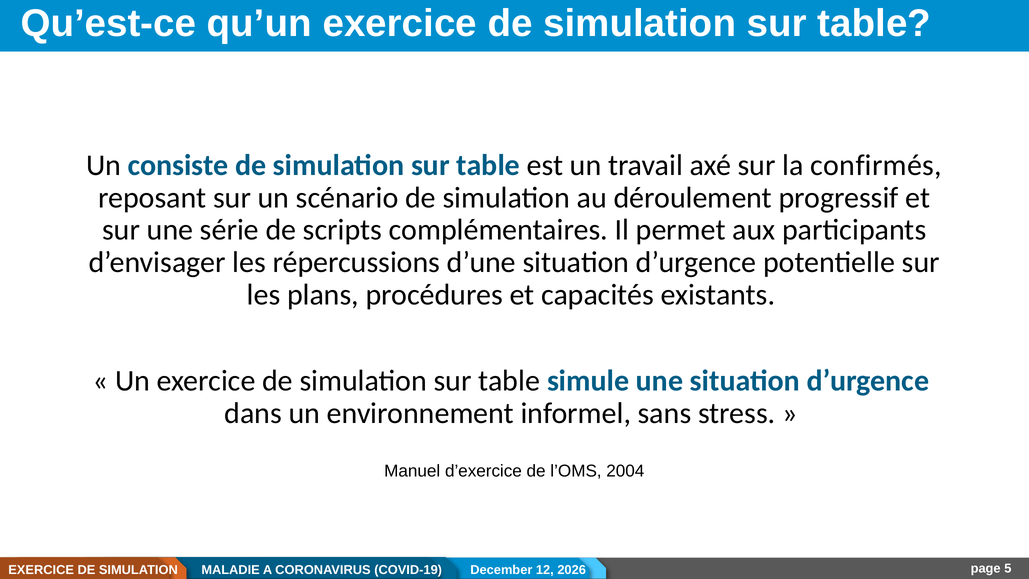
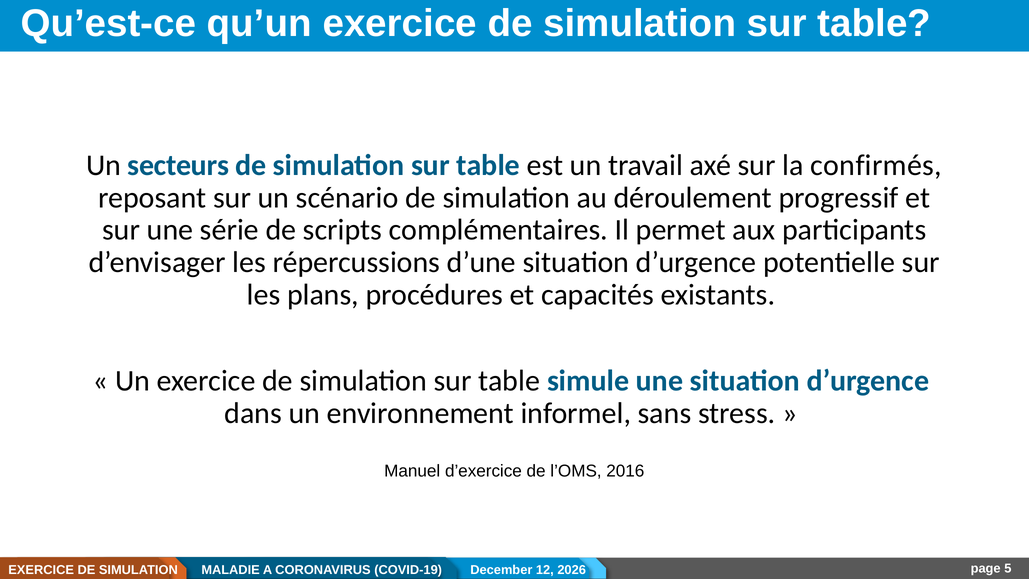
consiste: consiste -> secteurs
2004: 2004 -> 2016
